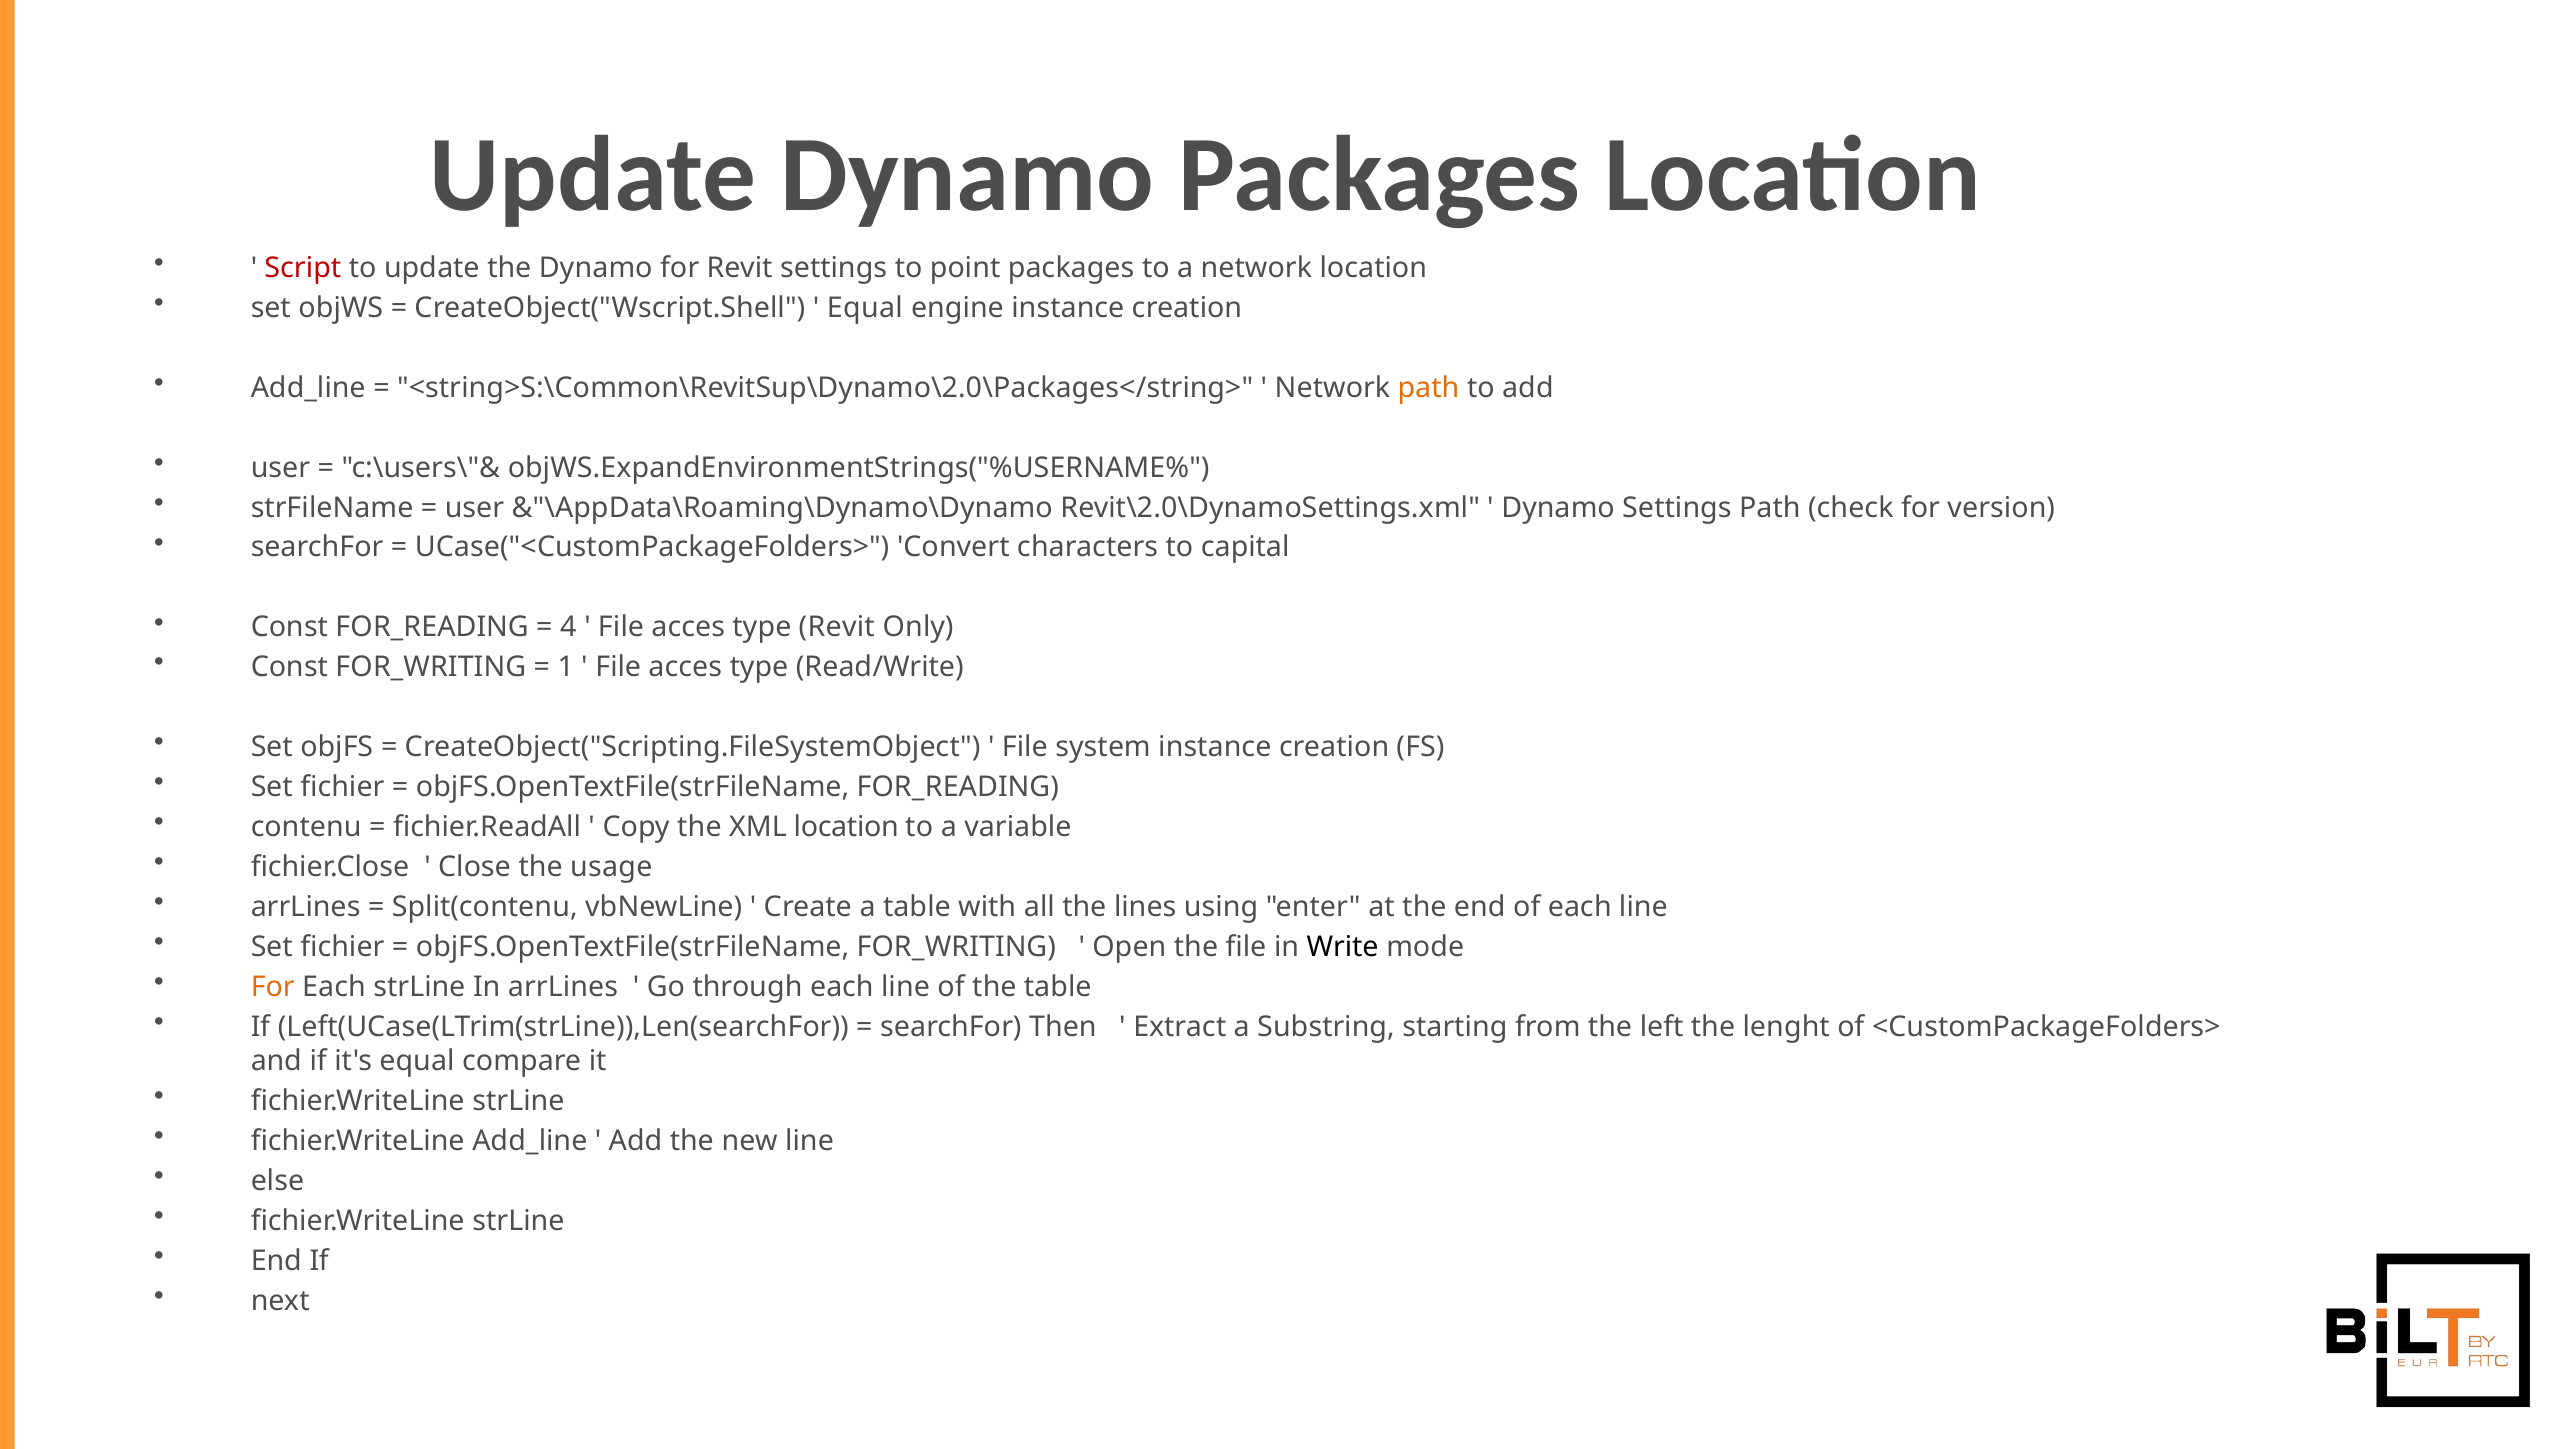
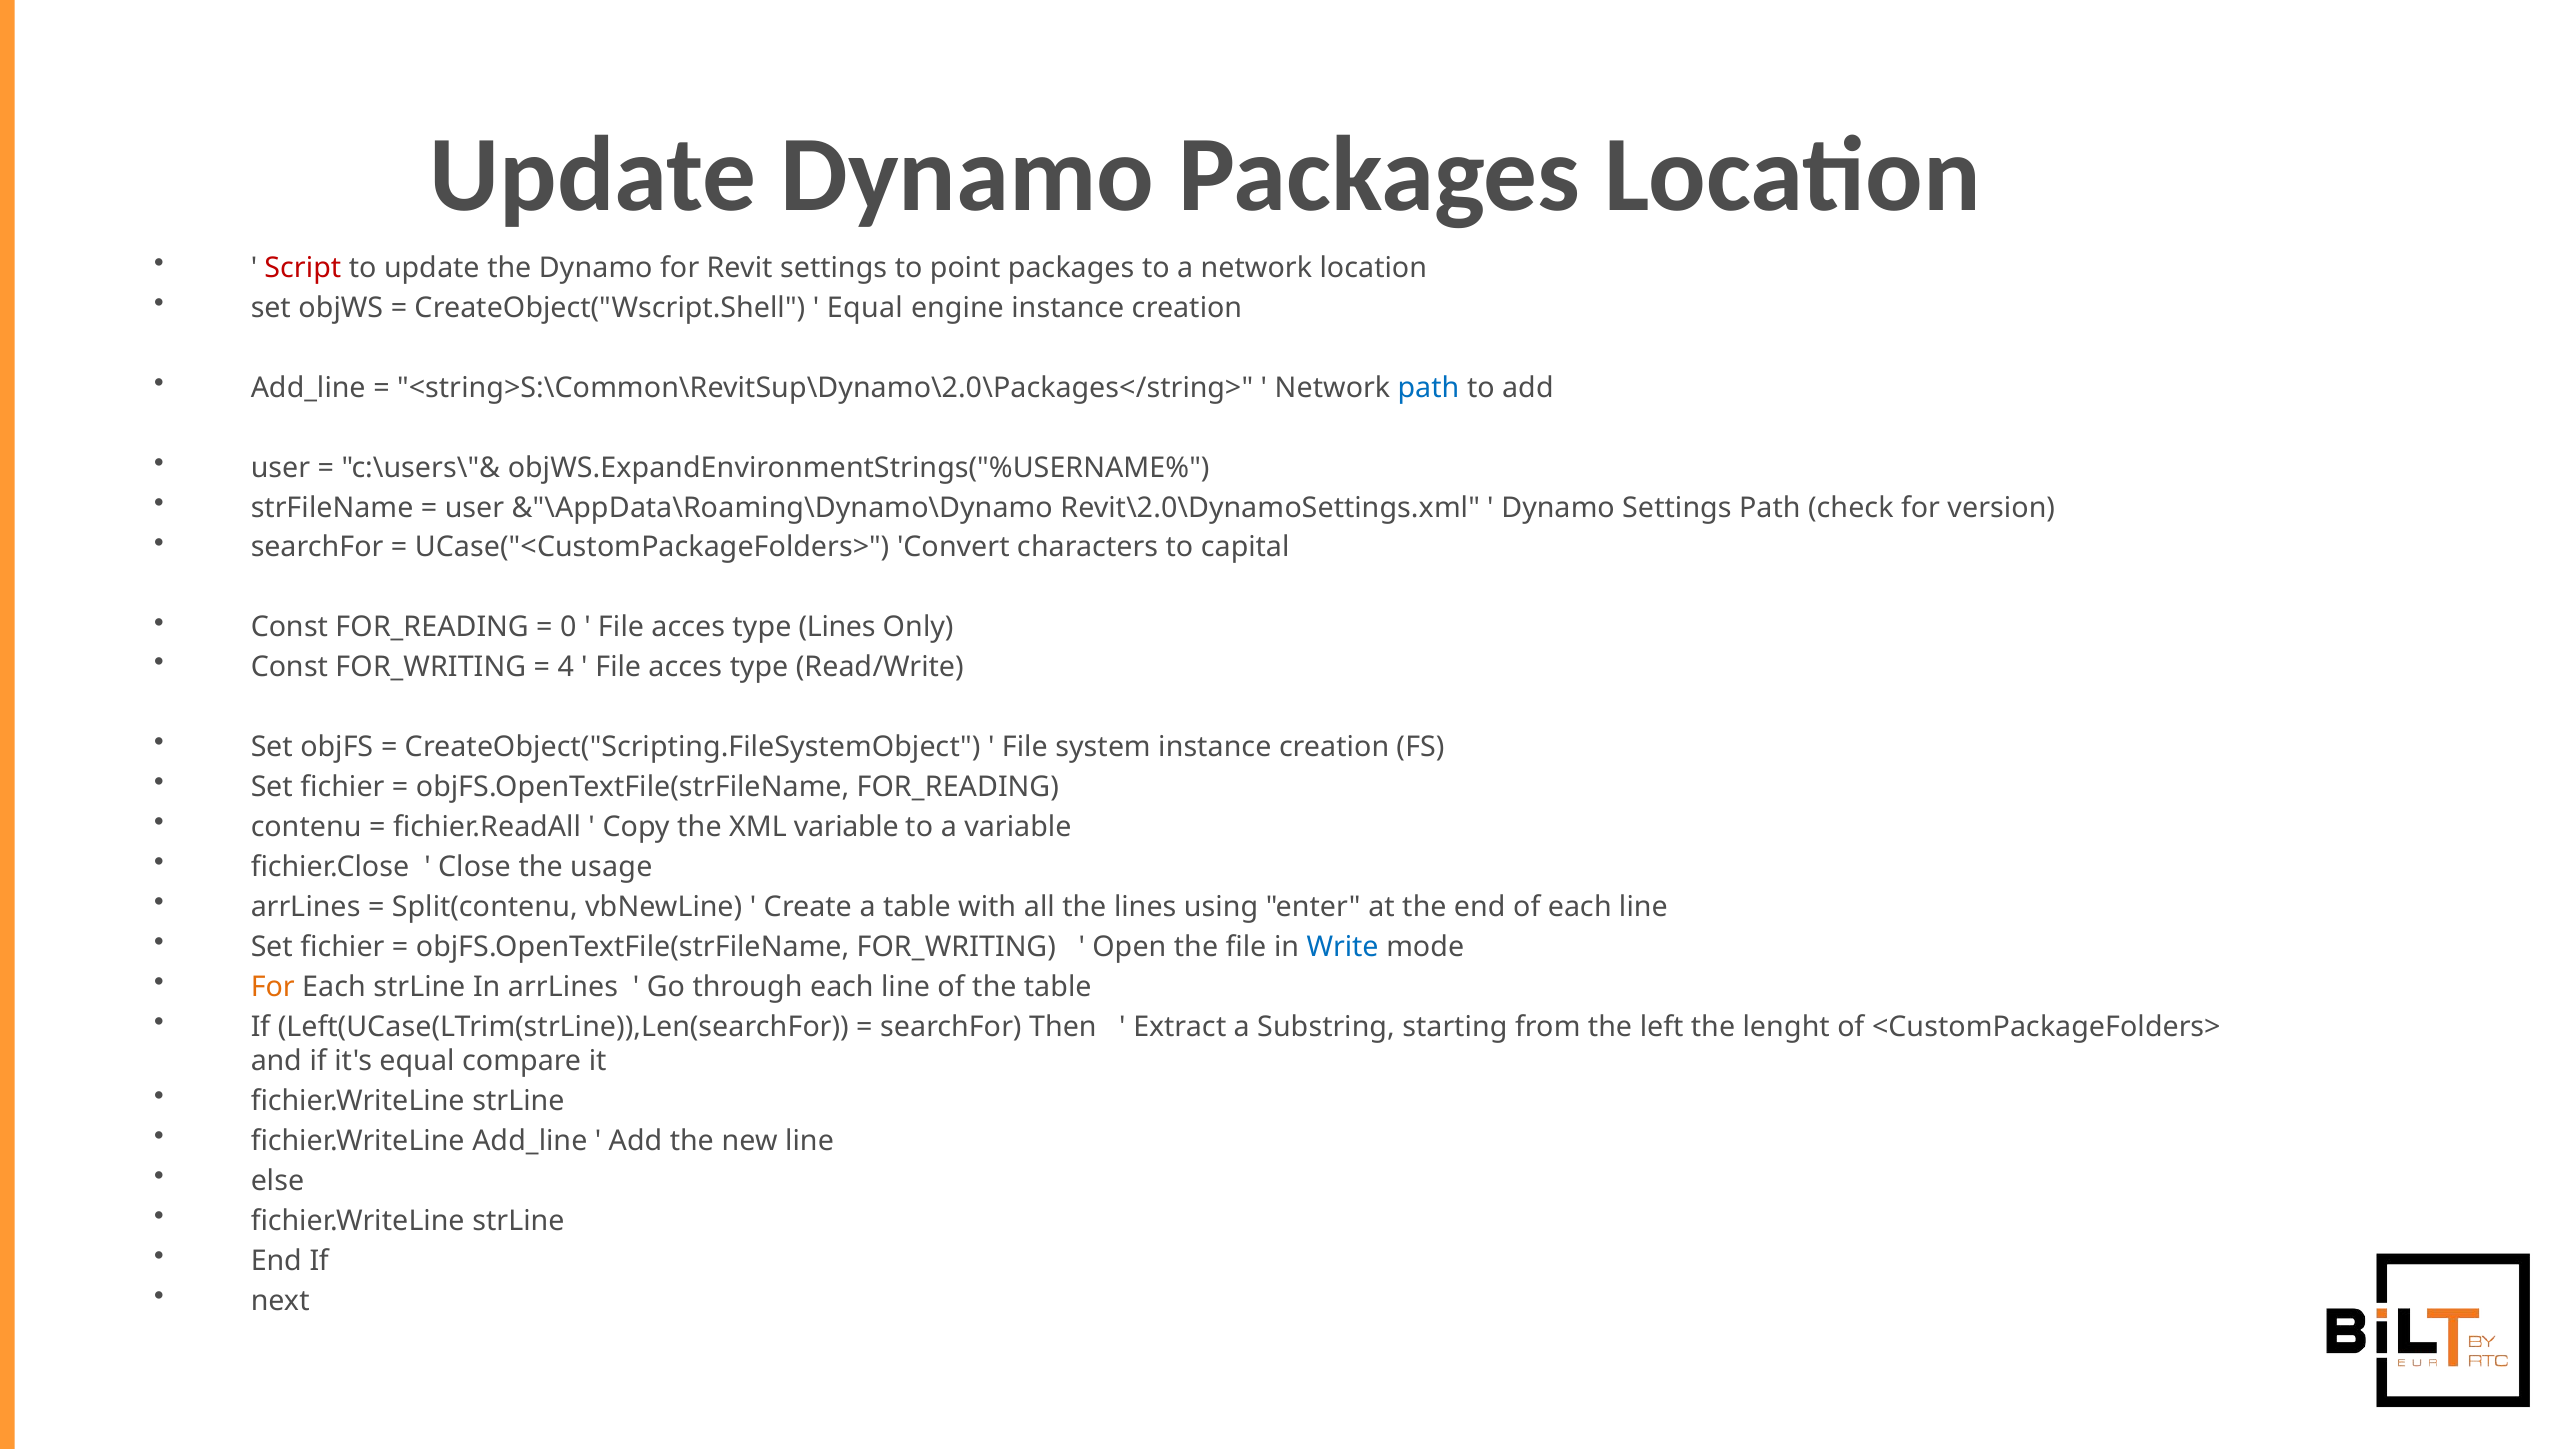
path at (1428, 388) colour: orange -> blue
4: 4 -> 0
type Revit: Revit -> Lines
1: 1 -> 4
XML location: location -> variable
Write colour: black -> blue
